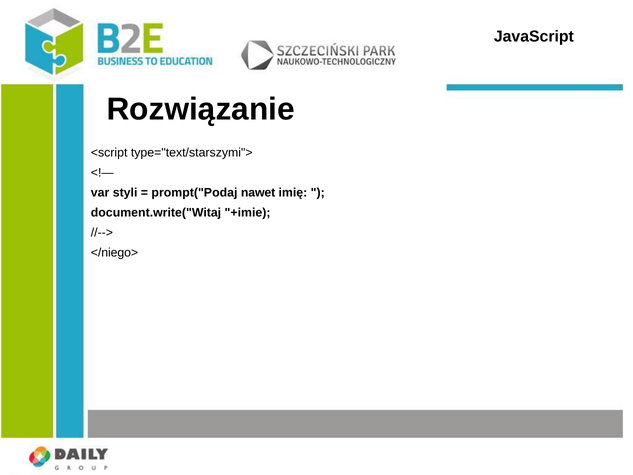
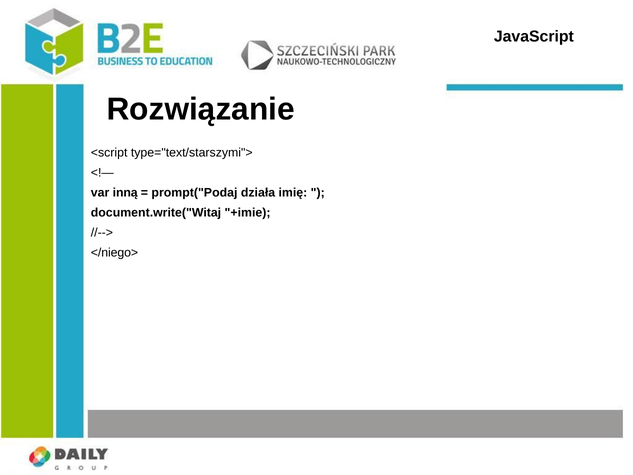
styli: styli -> inną
nawet: nawet -> działa
